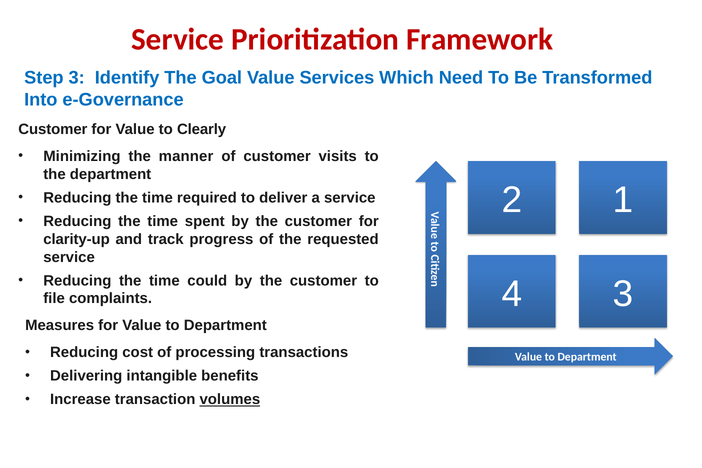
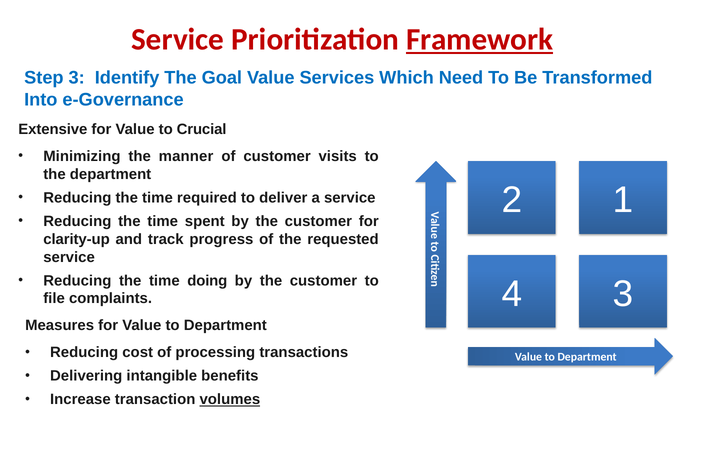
Framework underline: none -> present
Customer at (53, 129): Customer -> Extensive
Clearly: Clearly -> Crucial
could: could -> doing
